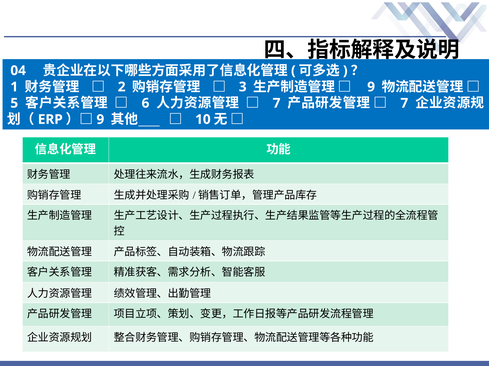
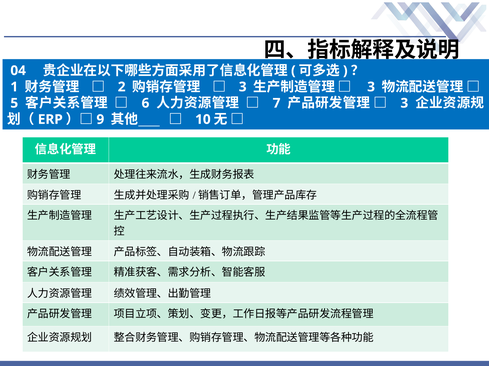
9 at (371, 87): 9 -> 3
7 at (404, 103): 7 -> 3
